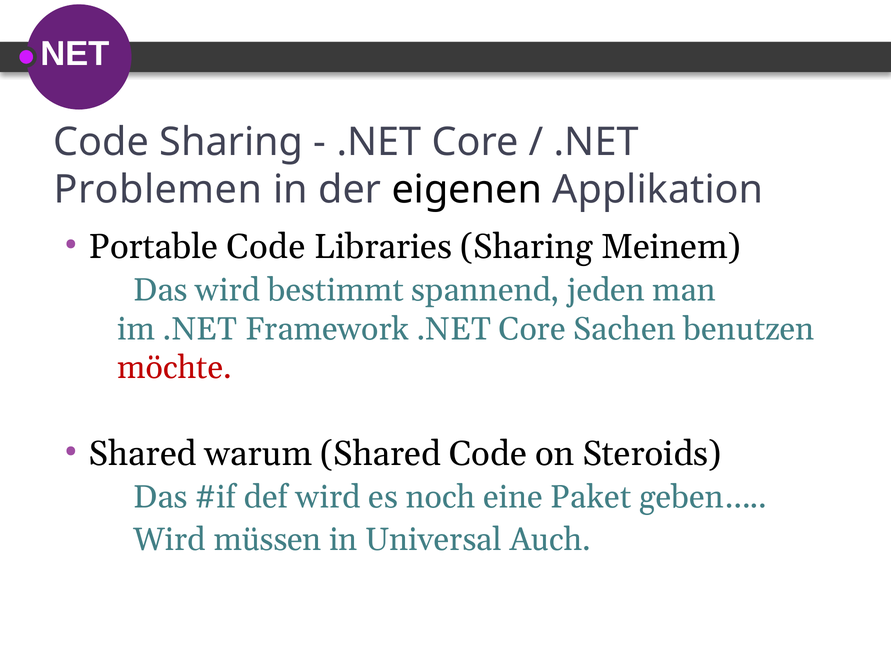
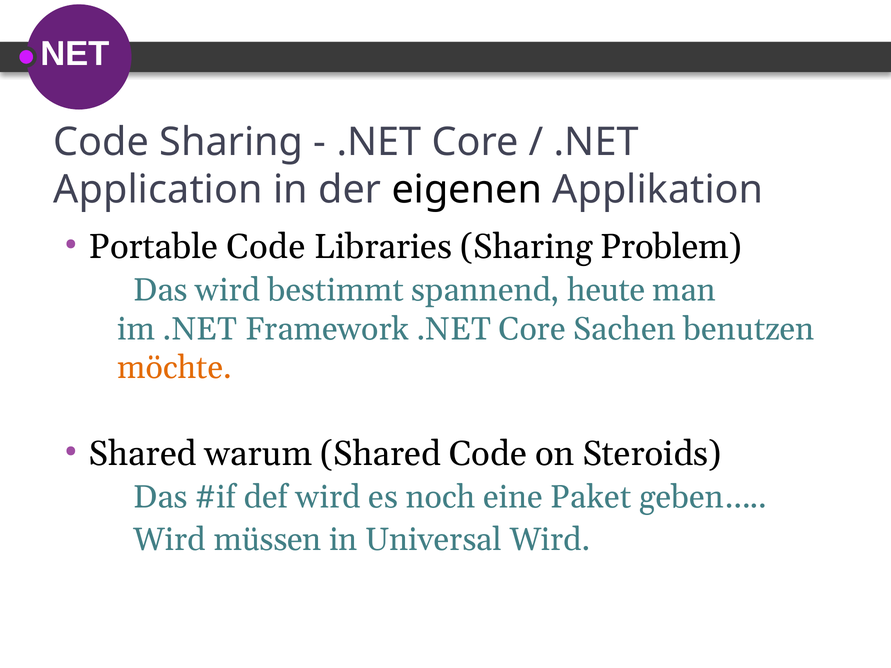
Problemen: Problemen -> Application
Meinem: Meinem -> Problem
jeden: jeden -> heute
möchte colour: red -> orange
Universal Auch: Auch -> Wird
